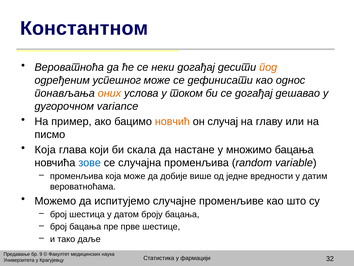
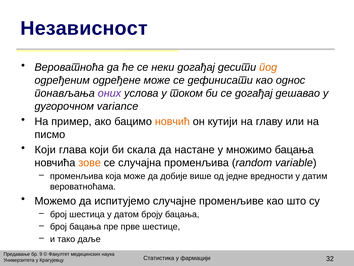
Константном: Константном -> Независност
успешног: успешног -> одређене
оних colour: orange -> purple
случај: случај -> кутији
Која at (45, 149): Која -> Који
зове colour: blue -> orange
